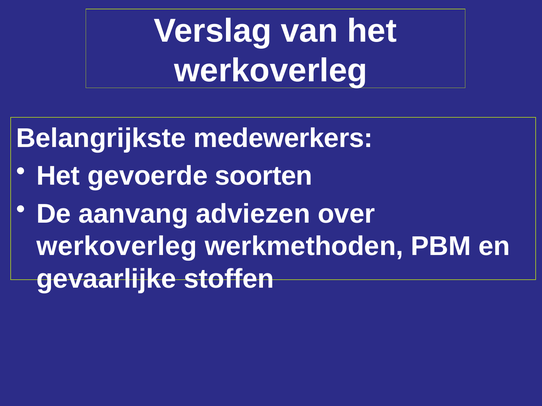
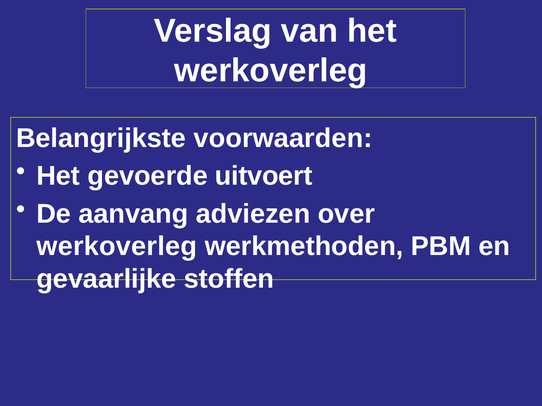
medewerkers: medewerkers -> voorwaarden
soorten: soorten -> uitvoert
